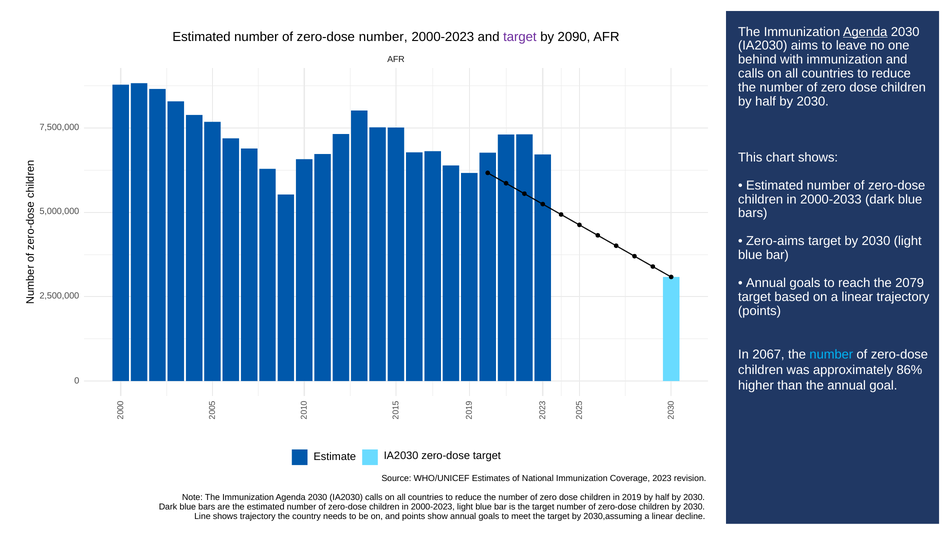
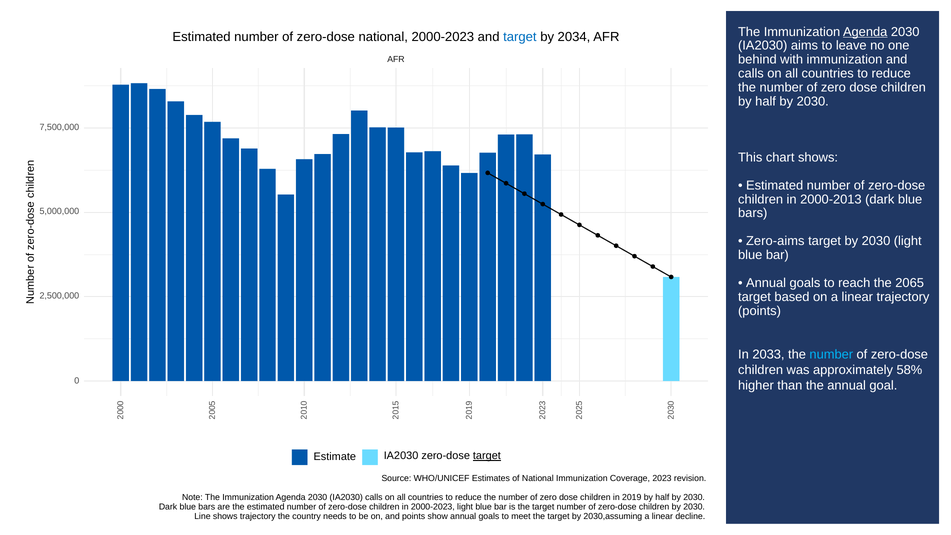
zero-dose number: number -> national
target at (520, 37) colour: purple -> blue
2090: 2090 -> 2034
2000-2033: 2000-2033 -> 2000-2013
2079: 2079 -> 2065
2067: 2067 -> 2033
86%: 86% -> 58%
target at (487, 456) underline: none -> present
